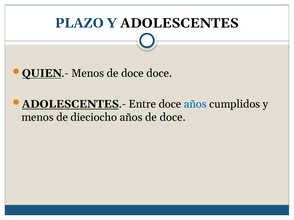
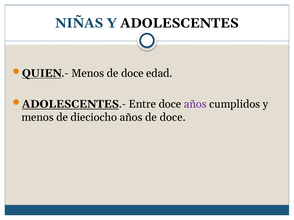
PLAZO: PLAZO -> NIÑAS
doce doce: doce -> edad
años at (195, 104) colour: blue -> purple
